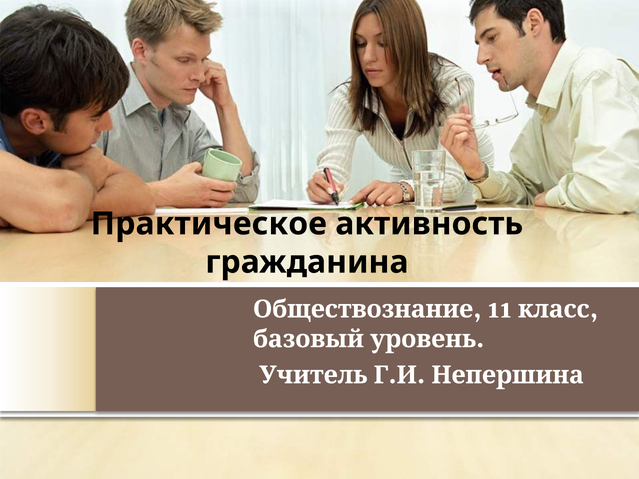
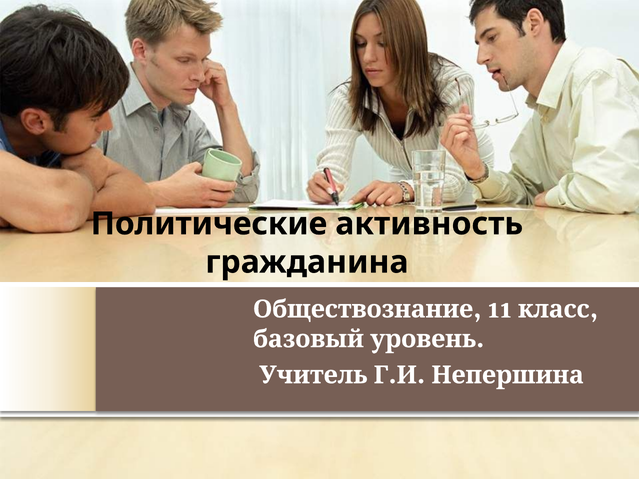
Практическое: Практическое -> Политические
